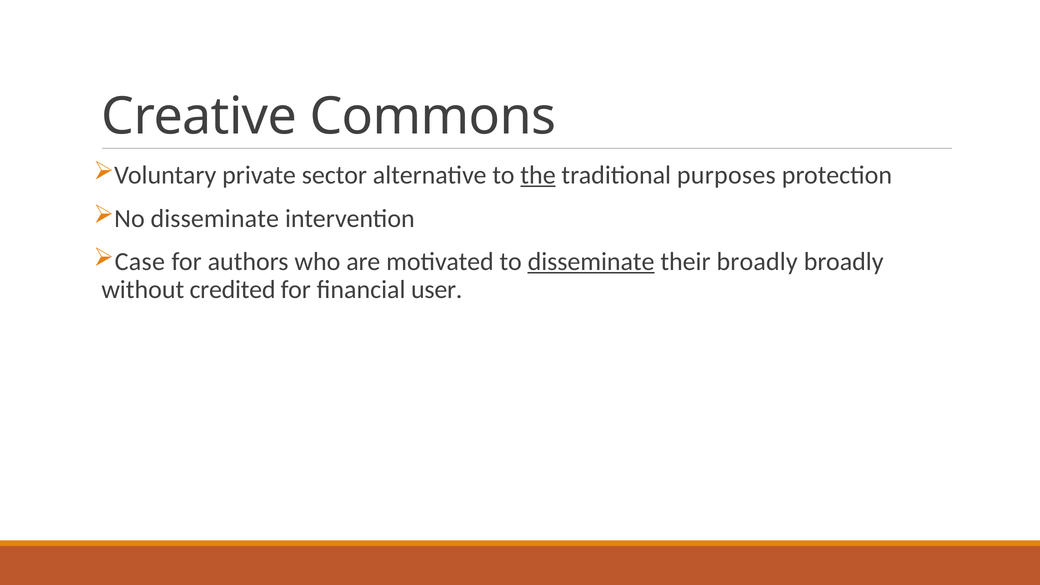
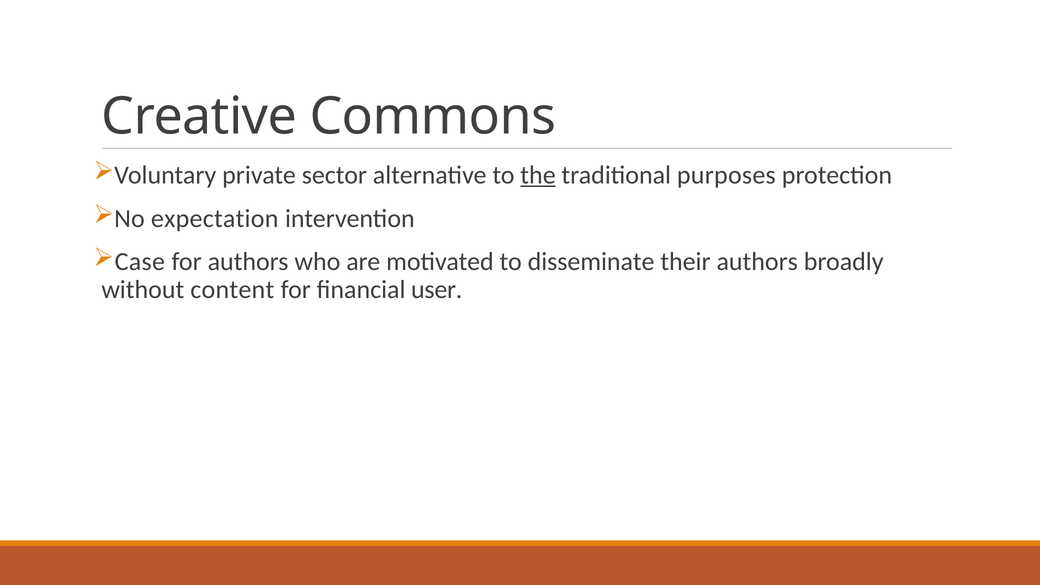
No disseminate: disseminate -> expectation
disseminate at (591, 262) underline: present -> none
their broadly: broadly -> authors
credited: credited -> content
